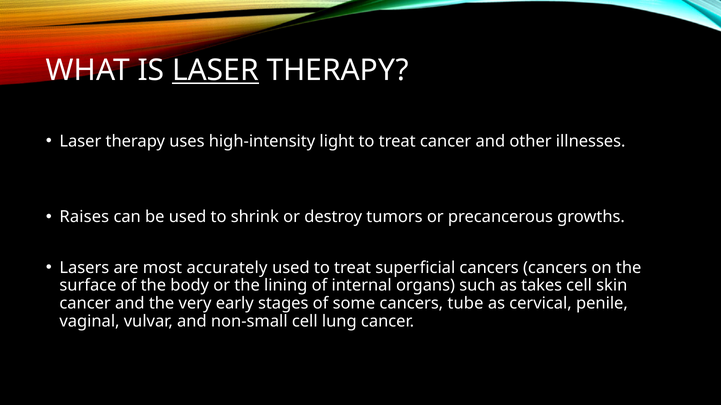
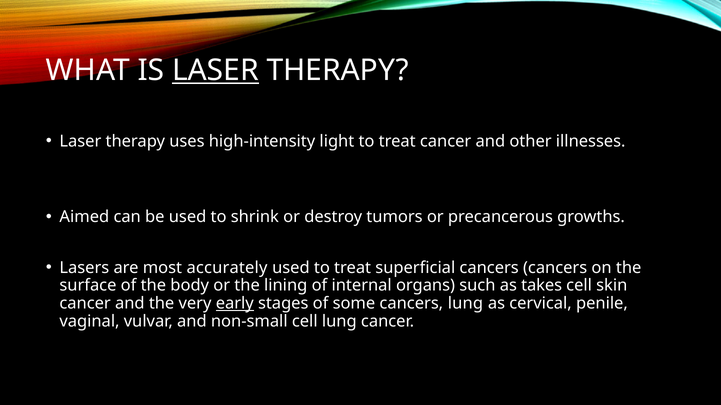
Raises: Raises -> Aimed
early underline: none -> present
cancers tube: tube -> lung
